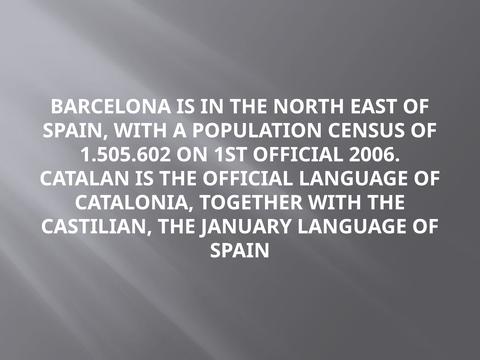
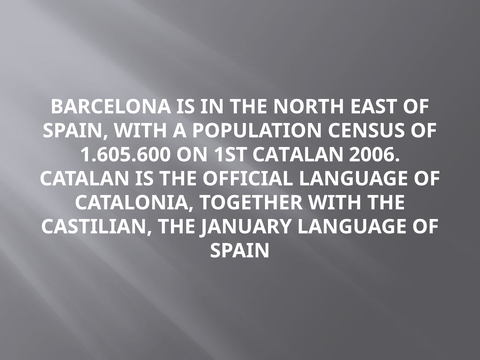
1.505.602: 1.505.602 -> 1.605.600
1ST OFFICIAL: OFFICIAL -> CATALAN
